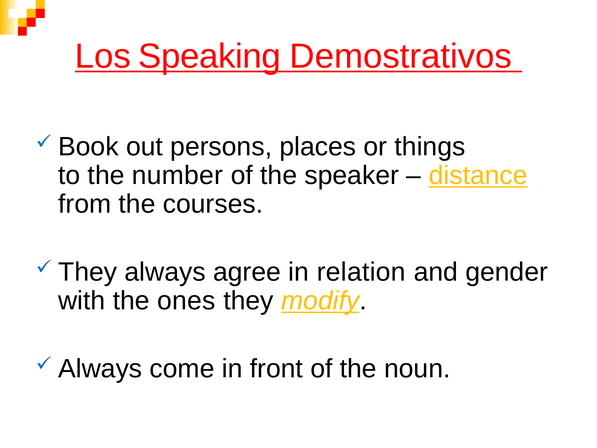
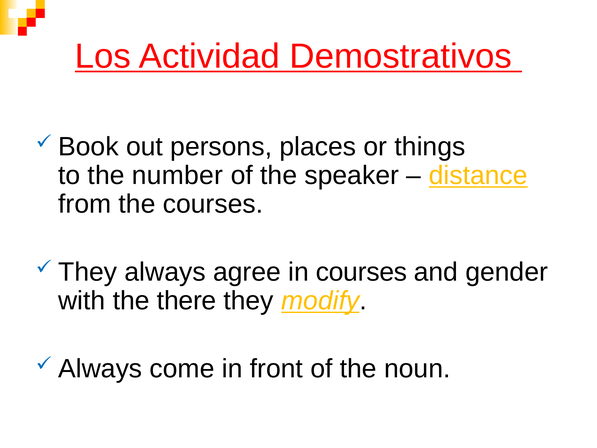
Speaking: Speaking -> Actividad
in relation: relation -> courses
ones: ones -> there
